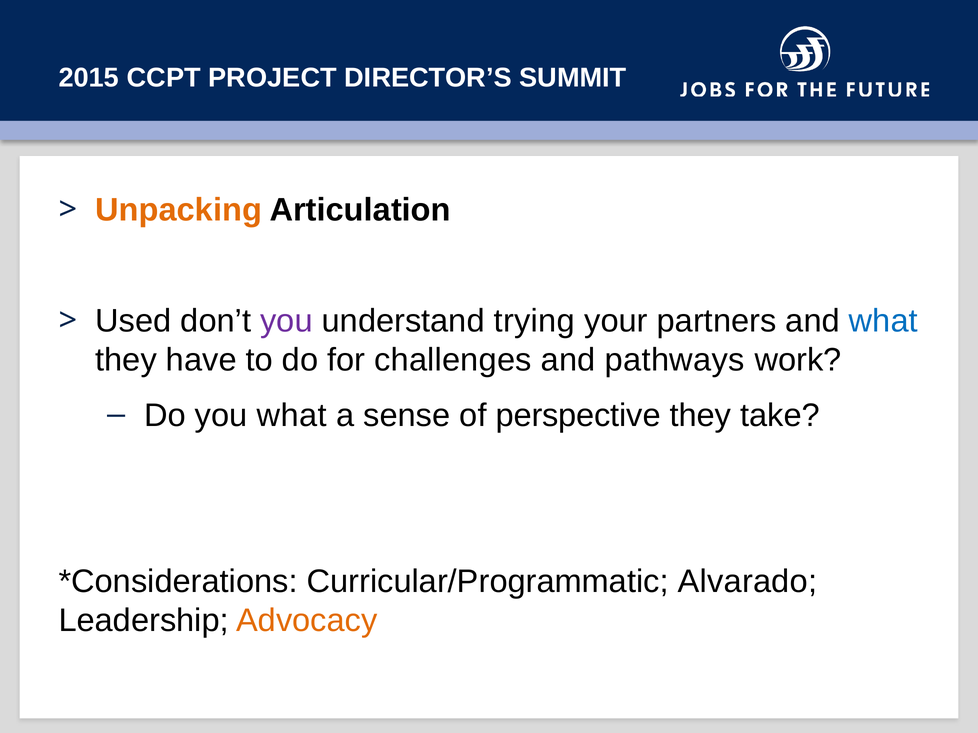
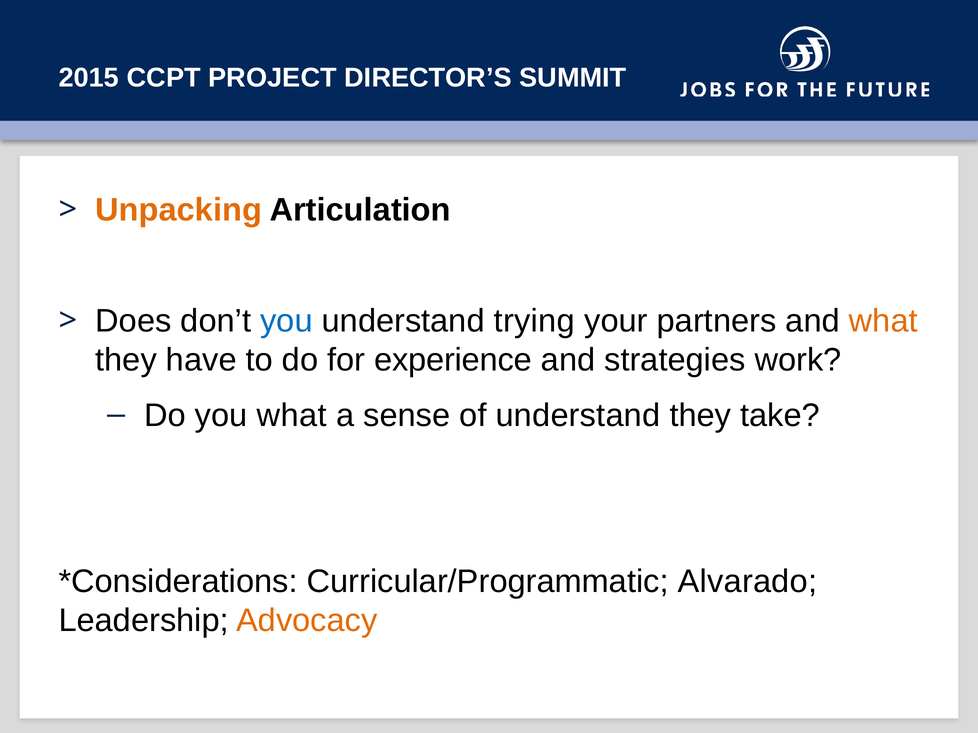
Used: Used -> Does
you at (286, 321) colour: purple -> blue
what at (883, 321) colour: blue -> orange
challenges: challenges -> experience
pathways: pathways -> strategies
of perspective: perspective -> understand
